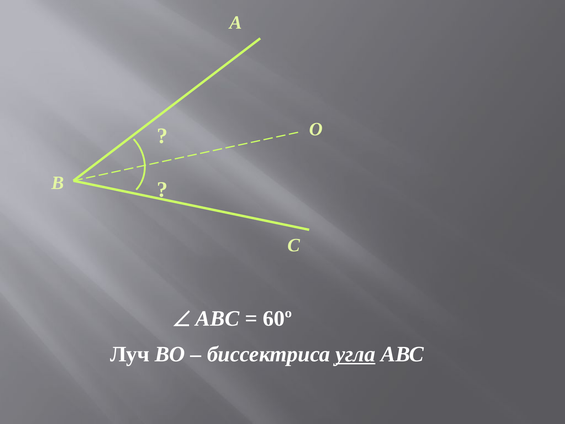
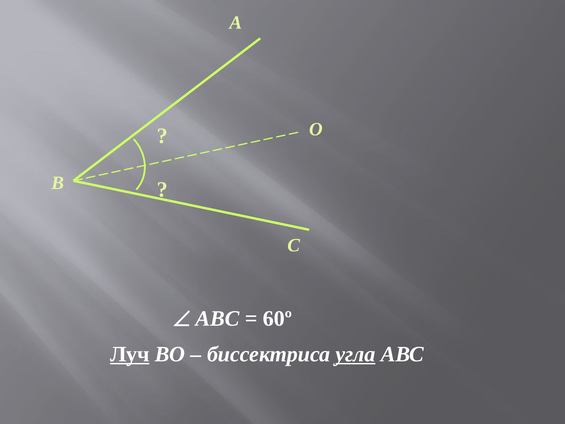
Луч underline: none -> present
